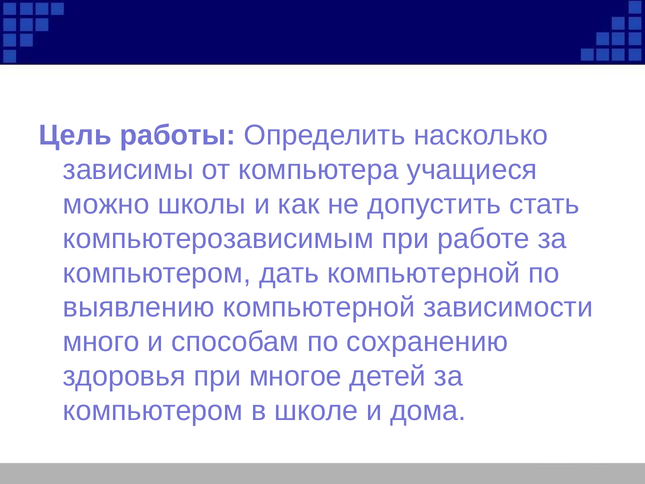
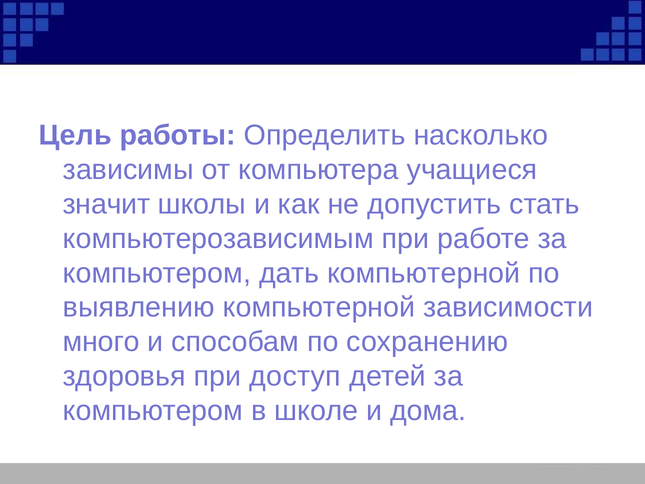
можно: можно -> значит
многое: многое -> доступ
